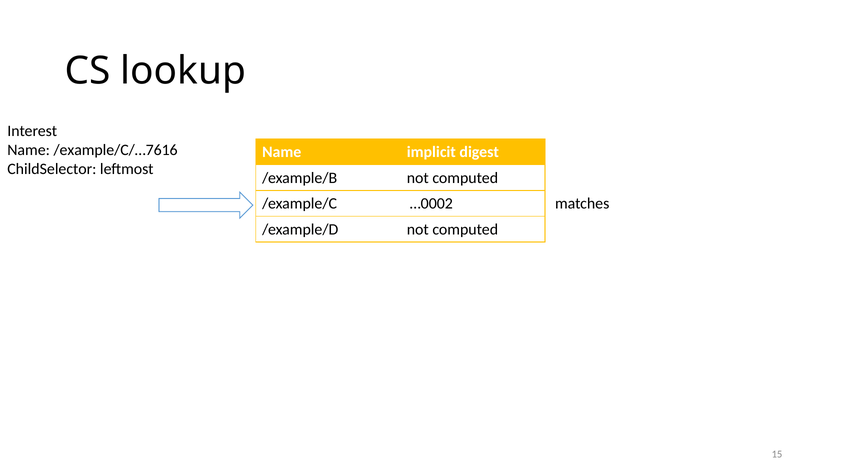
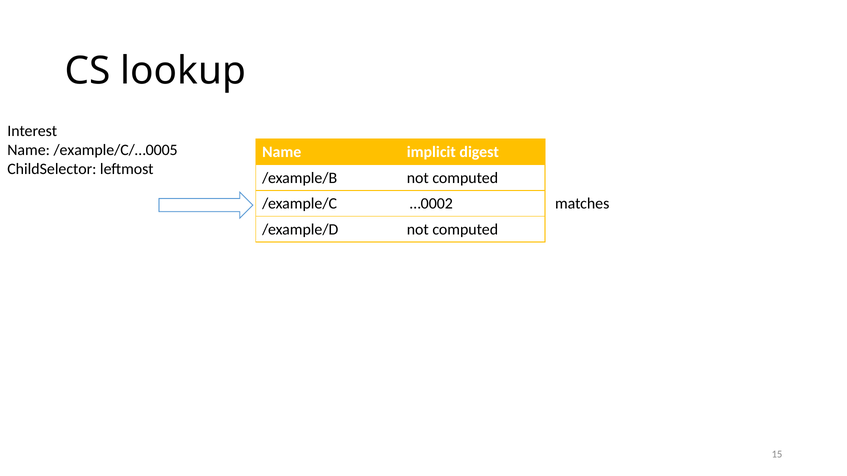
/example/C/…7616: /example/C/…7616 -> /example/C/…0005
